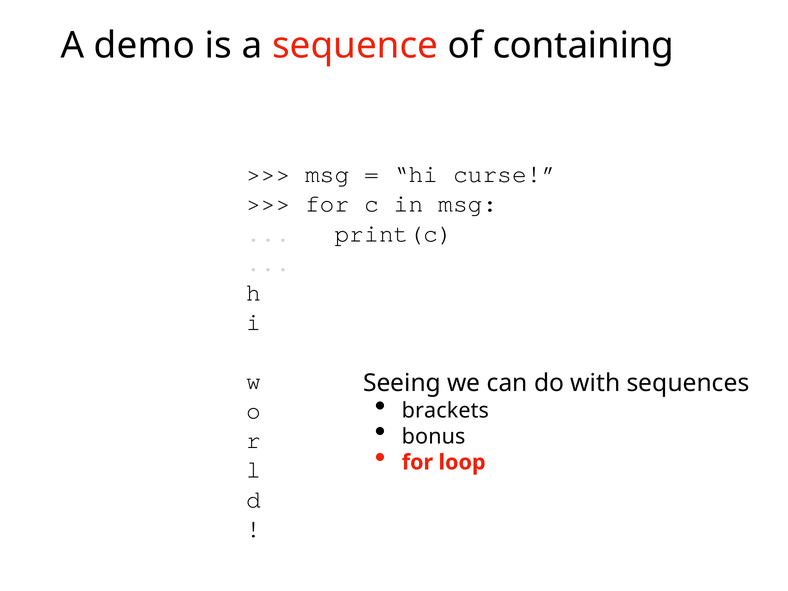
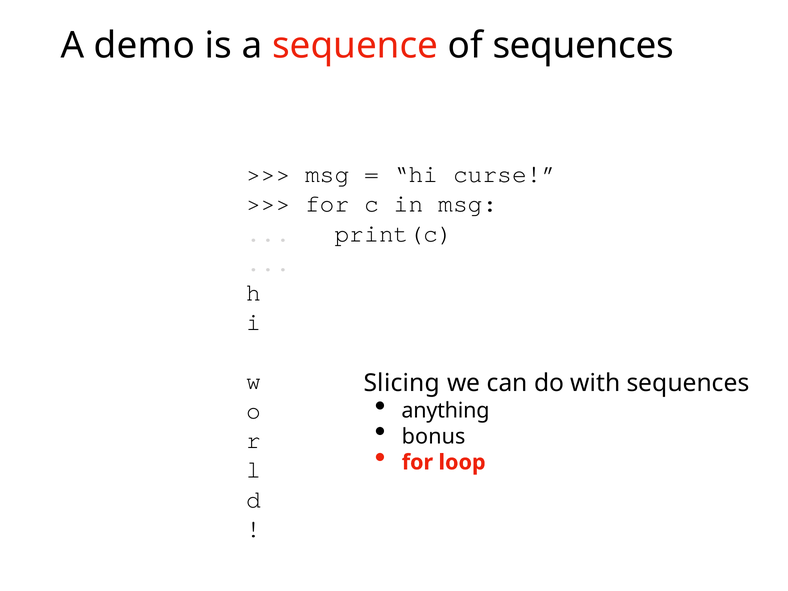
of containing: containing -> sequences
Seeing: Seeing -> Slicing
brackets: brackets -> anything
